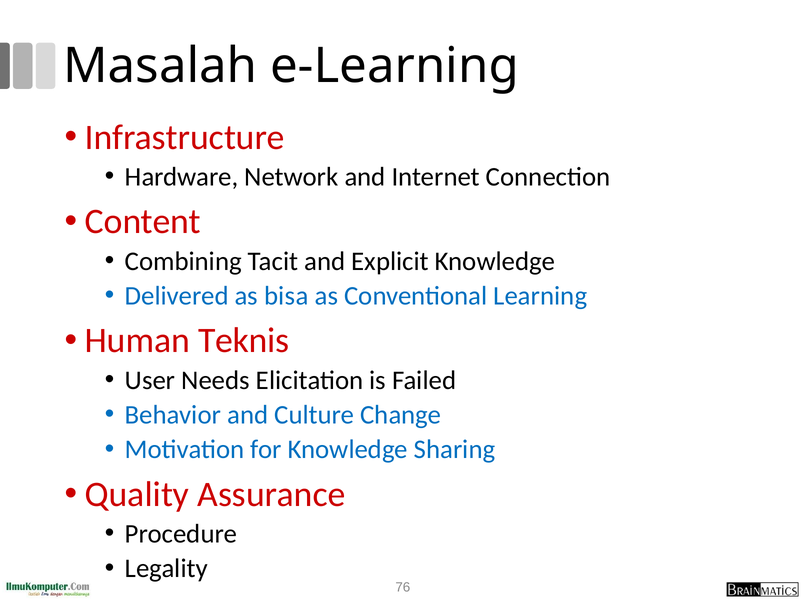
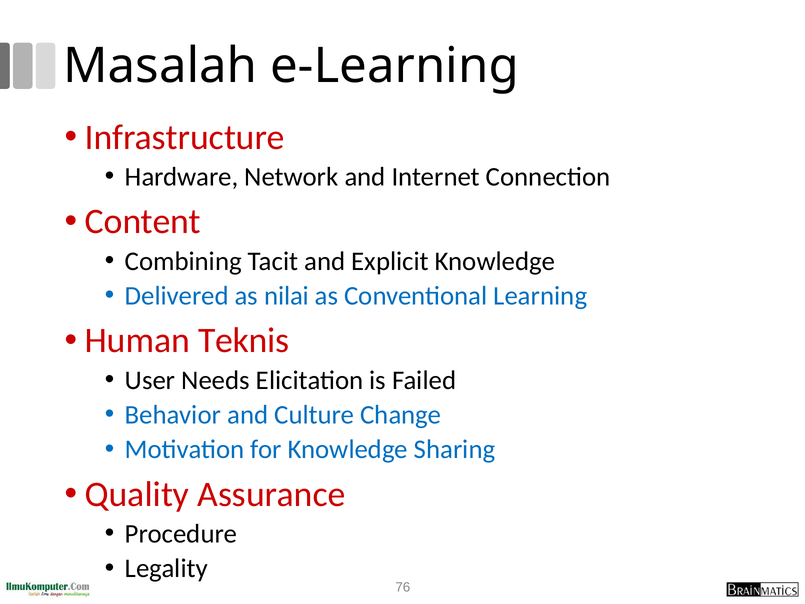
bisa: bisa -> nilai
